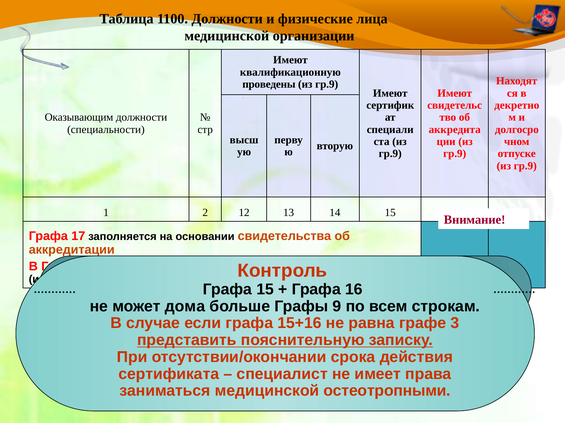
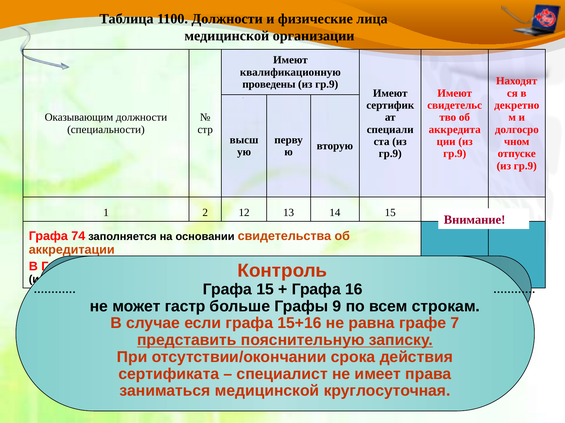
Графа 17: 17 -> 74
дома: дома -> гастр
3: 3 -> 7
остеотропными: остеотропными -> круглосуточная
